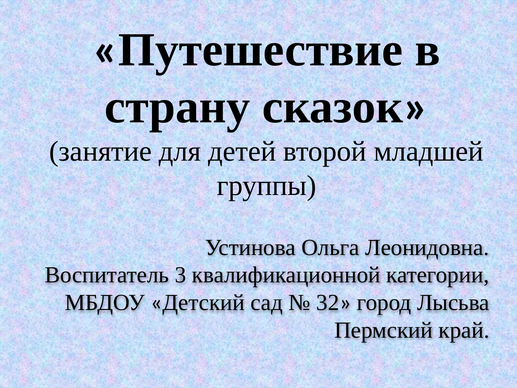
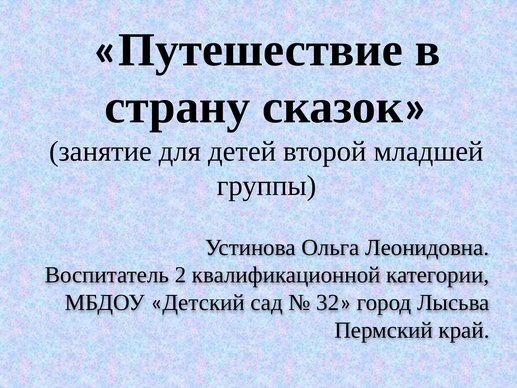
3: 3 -> 2
